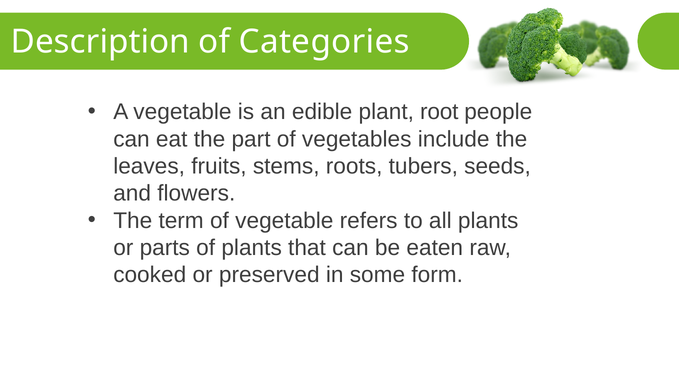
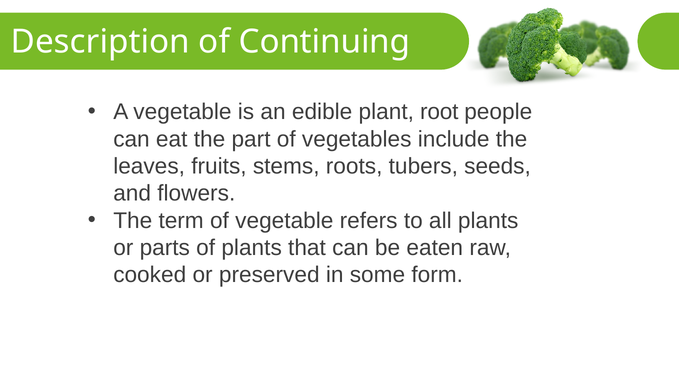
Categories: Categories -> Continuing
